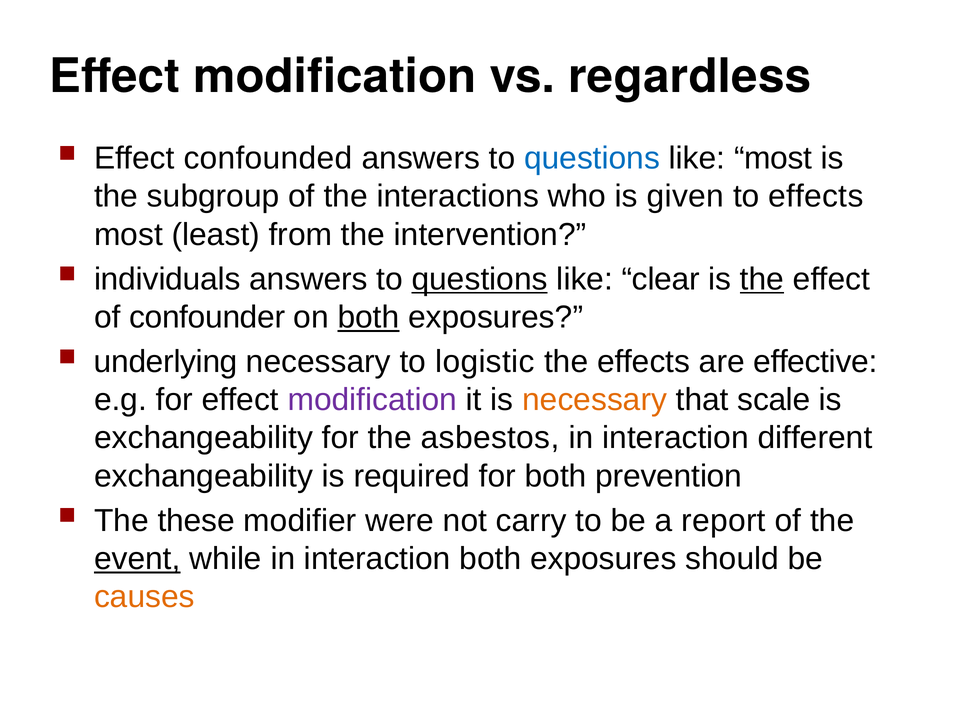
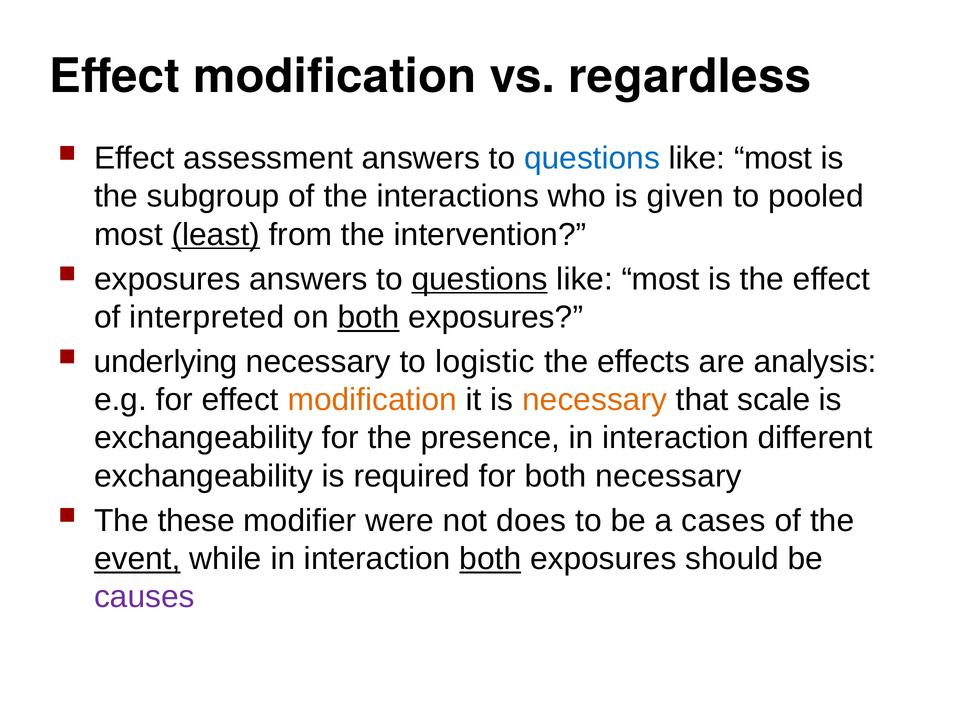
confounded: confounded -> assessment
to effects: effects -> pooled
least underline: none -> present
individuals at (167, 279): individuals -> exposures
clear at (661, 279): clear -> most
the at (762, 279) underline: present -> none
confounder: confounder -> interpreted
effective: effective -> analysis
modification at (372, 400) colour: purple -> orange
asbestos: asbestos -> presence
both prevention: prevention -> necessary
carry: carry -> does
report: report -> cases
both at (490, 558) underline: none -> present
causes colour: orange -> purple
